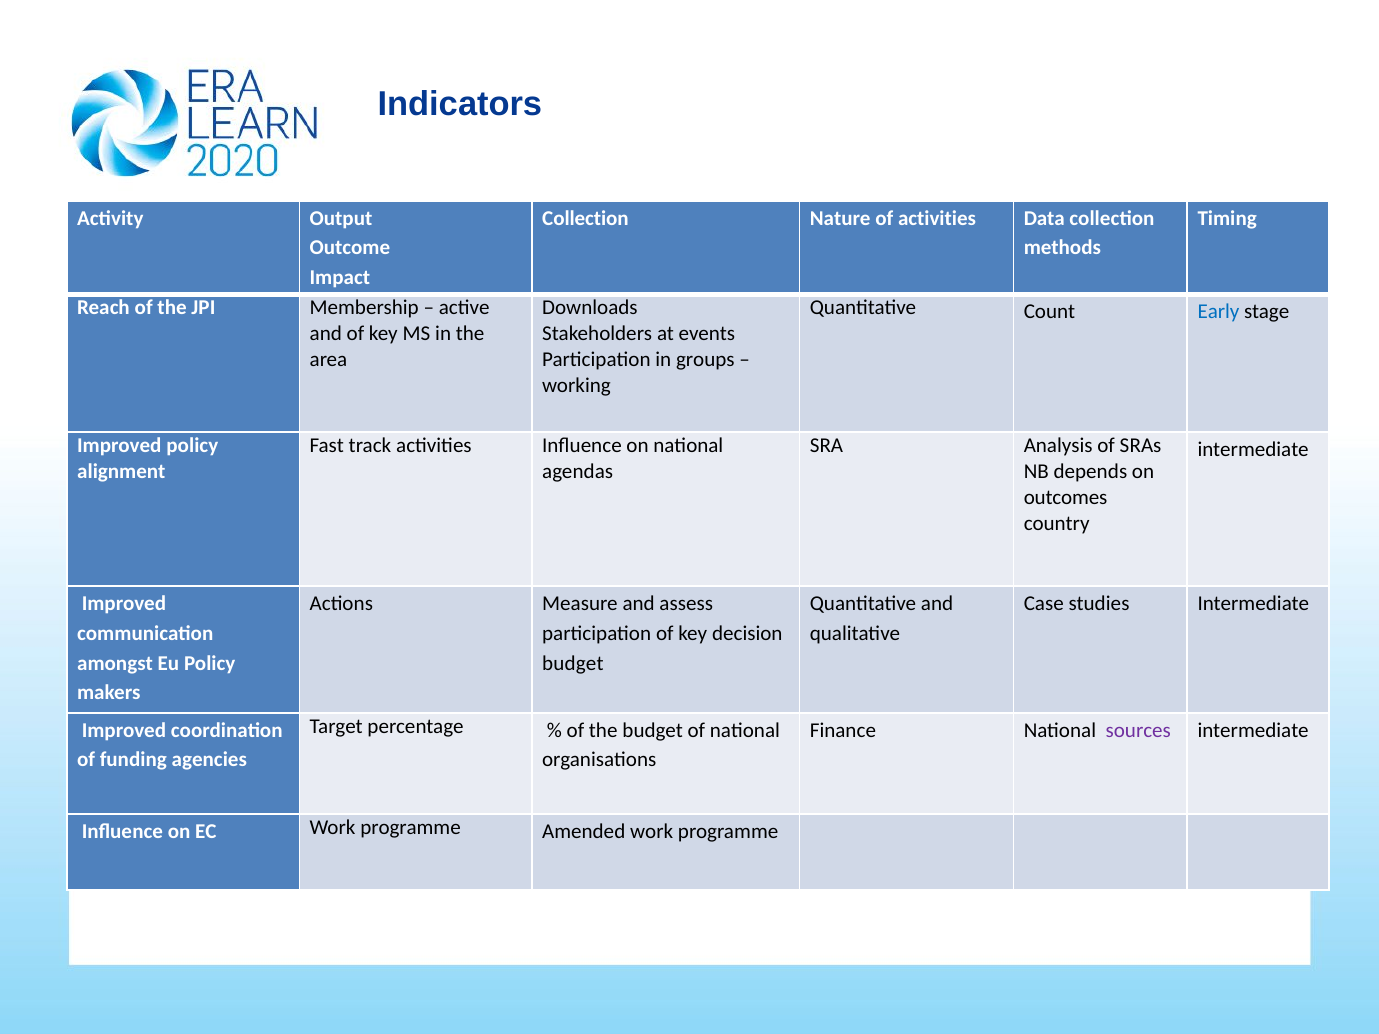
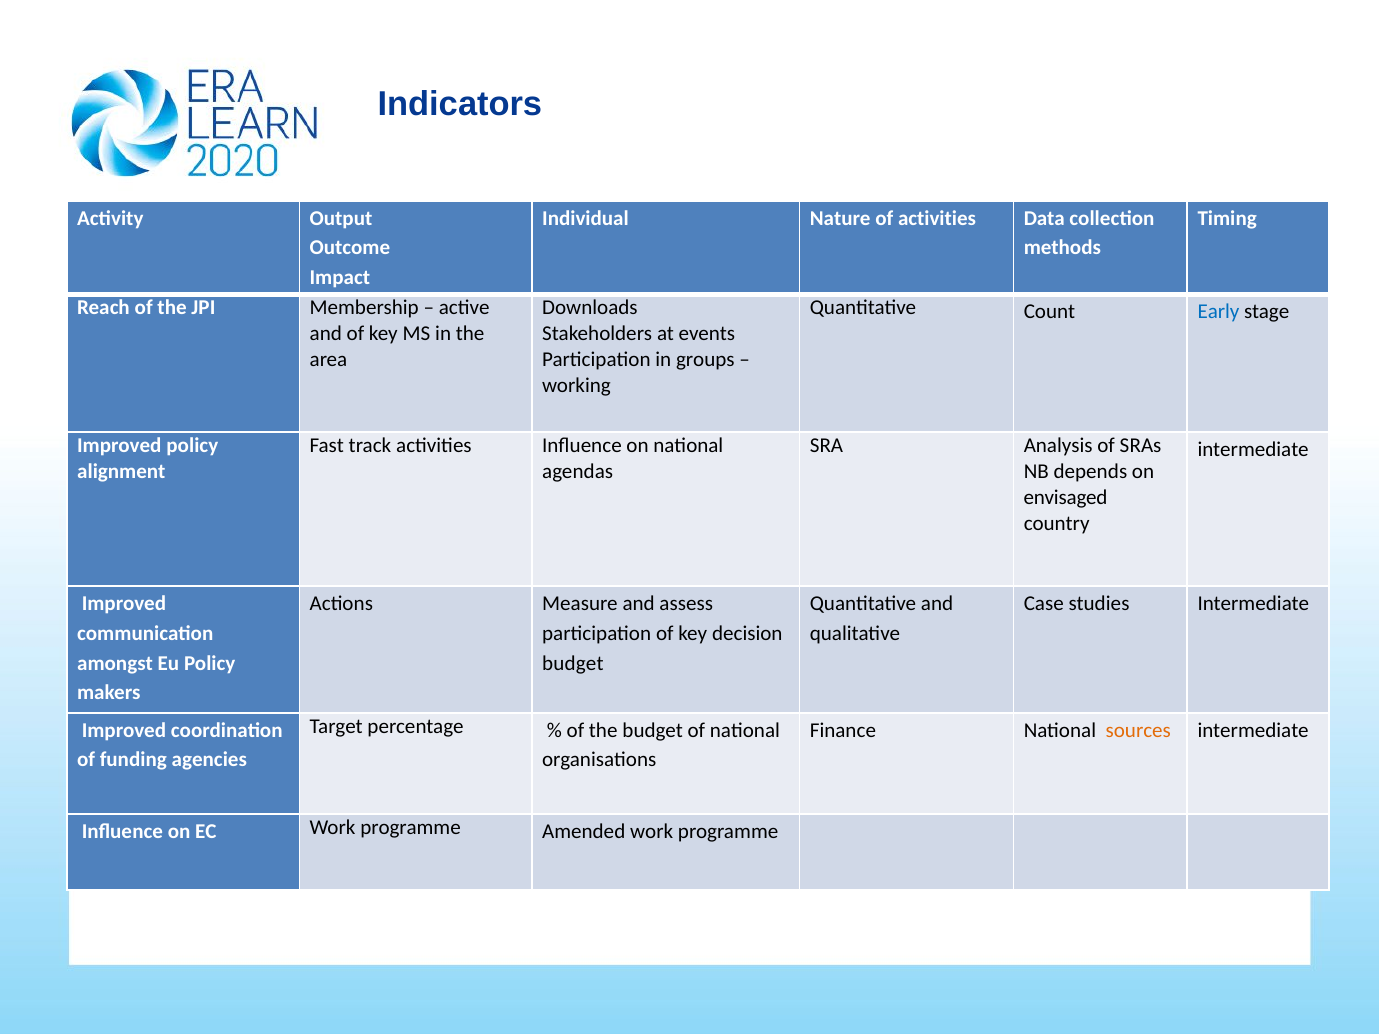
Collection at (585, 218): Collection -> Individual
outcomes: outcomes -> envisaged
sources colour: purple -> orange
